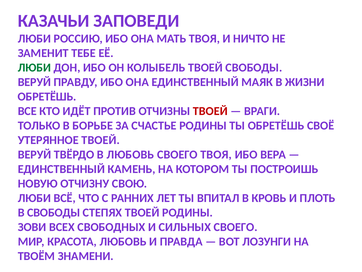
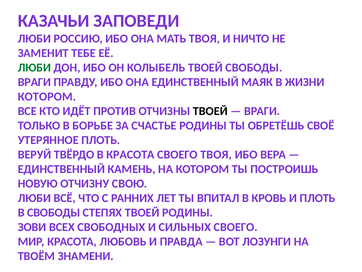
ВЕРУЙ at (34, 82): ВЕРУЙ -> ВРАГИ
ОБРЕТЁШЬ at (47, 96): ОБРЕТЁШЬ -> КОТОРОМ
ТВОЕЙ at (210, 111) colour: red -> black
УТЕРЯННОЕ ТВОЕЙ: ТВОЕЙ -> ПЛОТЬ
В ЛЮБОВЬ: ЛЮБОВЬ -> КРАСОТА
